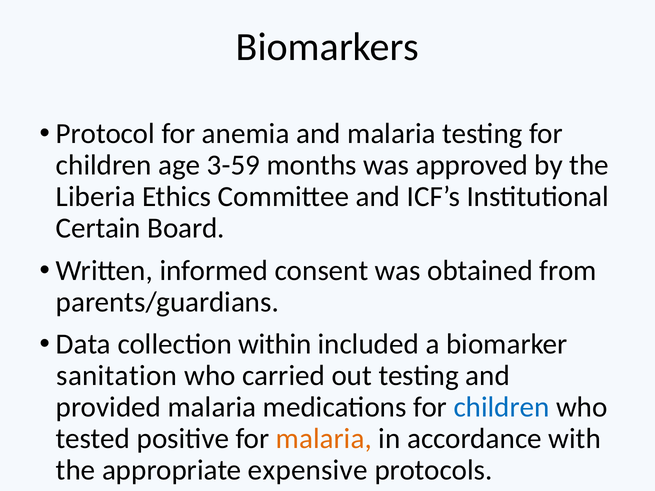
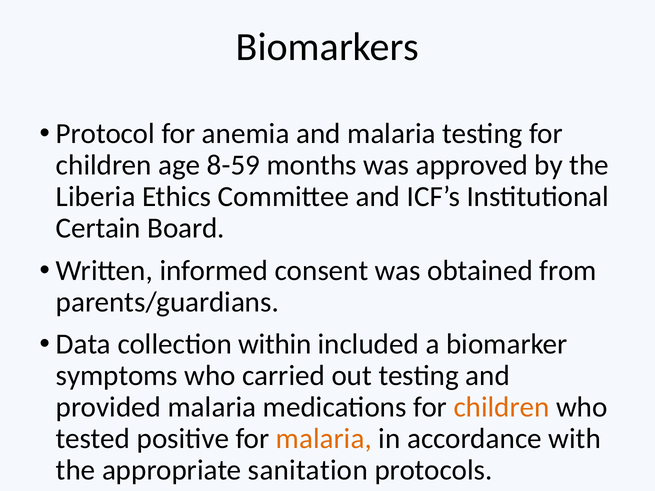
3-59: 3-59 -> 8-59
sanitation: sanitation -> symptoms
children at (502, 407) colour: blue -> orange
expensive: expensive -> sanitation
